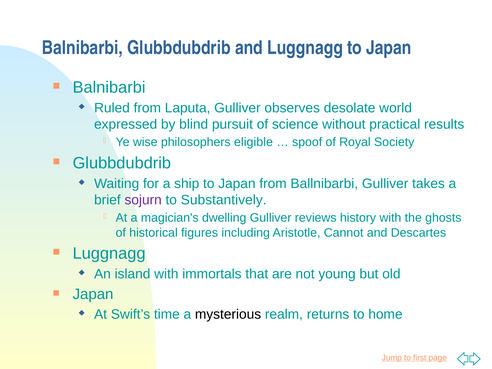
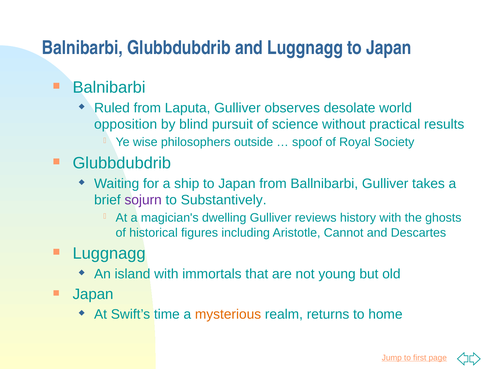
expressed: expressed -> opposition
eligible: eligible -> outside
mysterious colour: black -> orange
